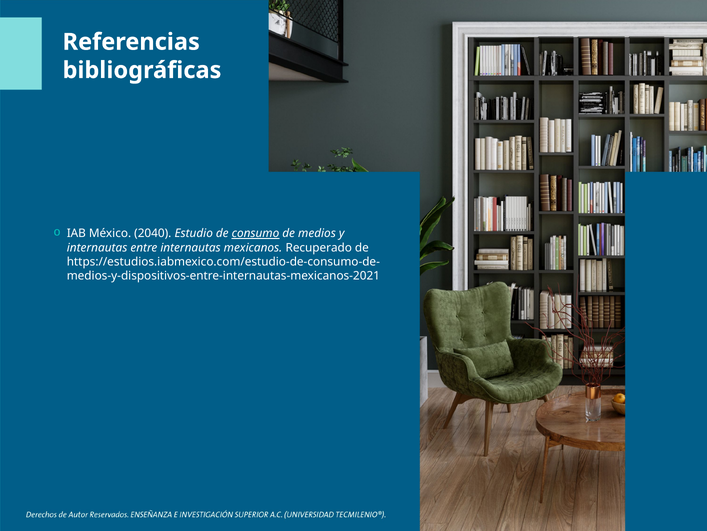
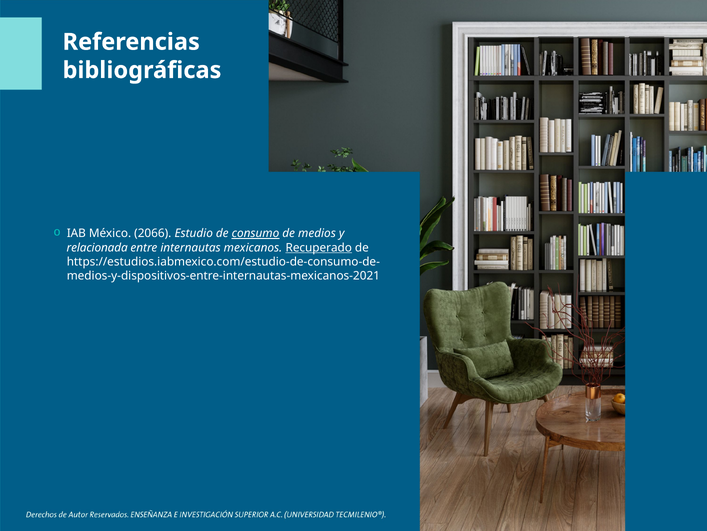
2040: 2040 -> 2066
internautas at (97, 247): internautas -> relacionada
Recuperado underline: none -> present
